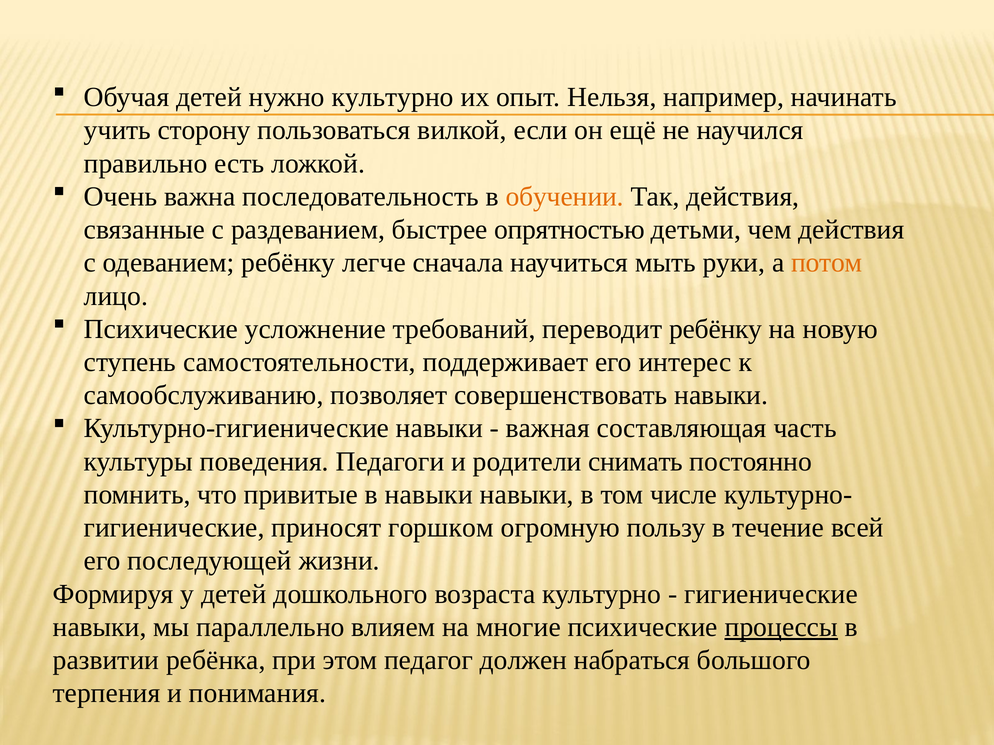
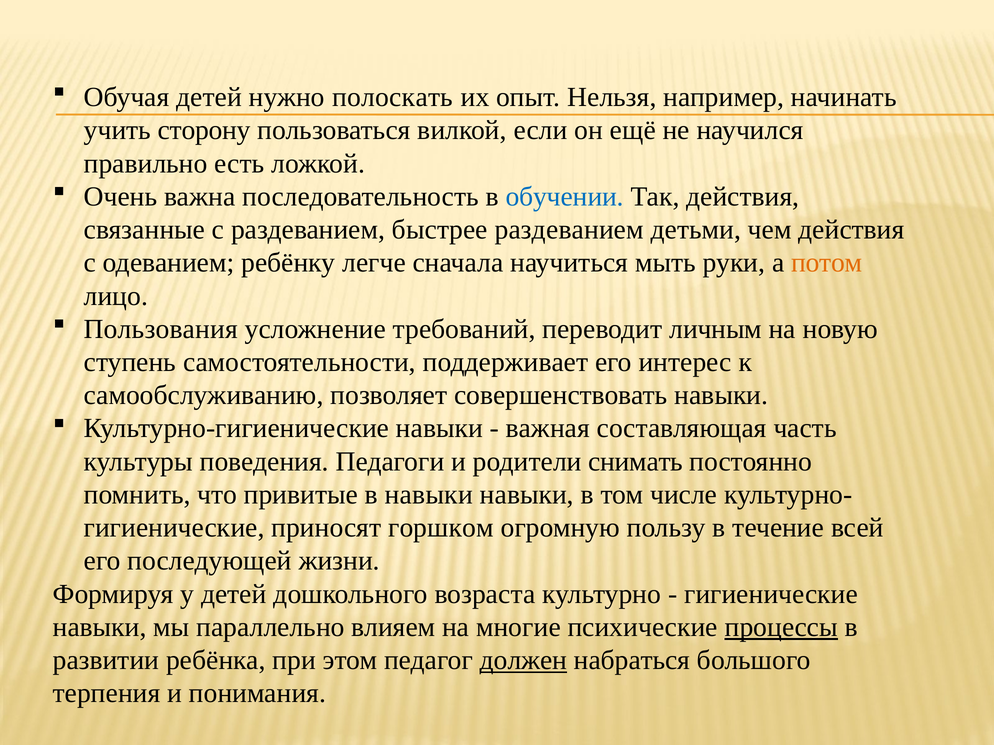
нужно культурно: культурно -> полоскать
обучении colour: orange -> blue
быстрее опрятностью: опрятностью -> раздеванием
Психические at (161, 329): Психические -> Пользования
переводит ребёнку: ребёнку -> личным
должен underline: none -> present
